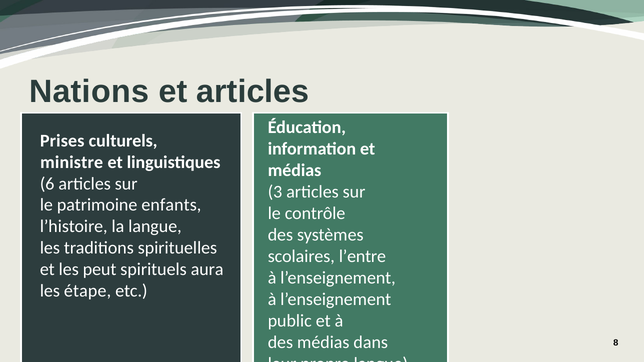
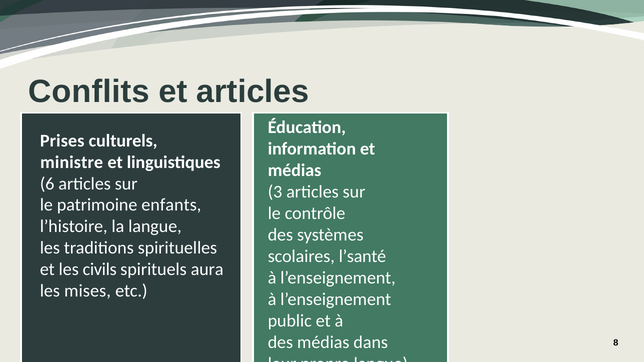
Nations: Nations -> Conflits
l’entre: l’entre -> l’santé
peut: peut -> civils
étape: étape -> mises
